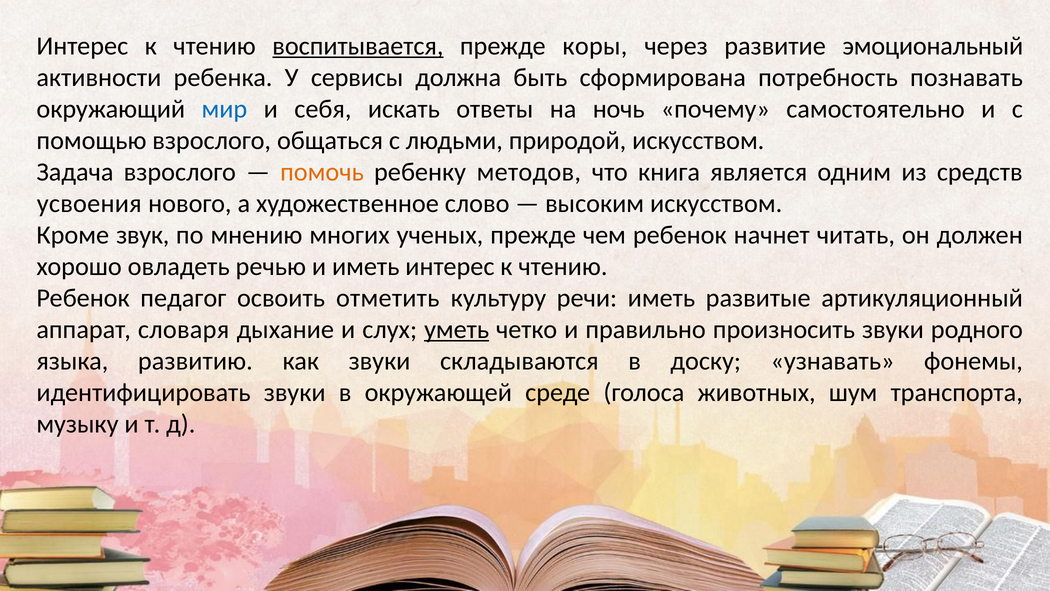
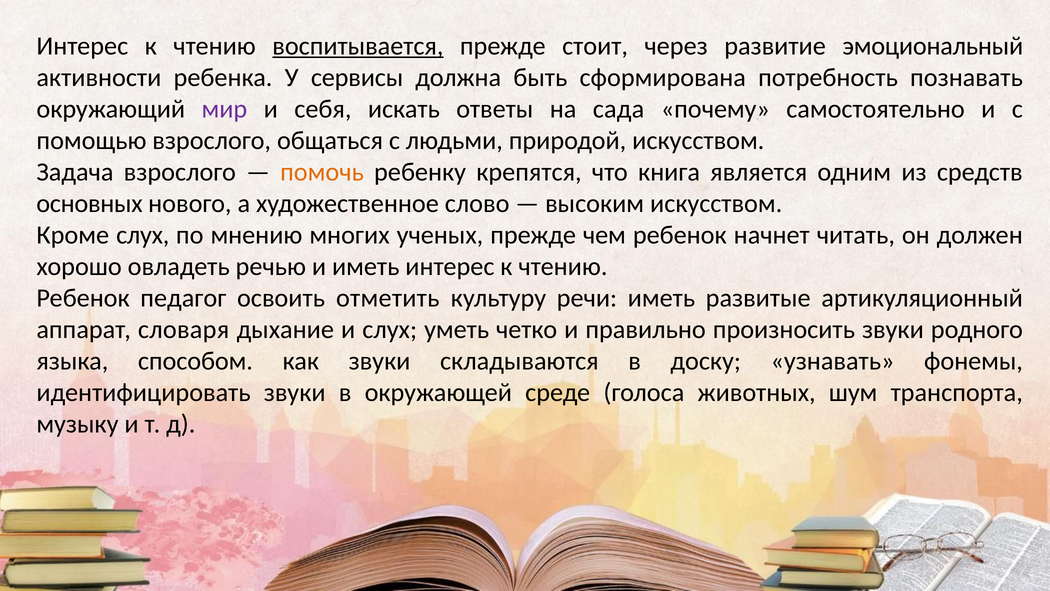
коры: коры -> стоит
мир colour: blue -> purple
ночь: ночь -> сада
методов: методов -> крепятся
усвоения: усвоения -> основных
Кроме звук: звук -> слух
уметь underline: present -> none
развитию: развитию -> способом
